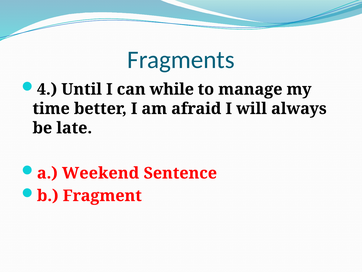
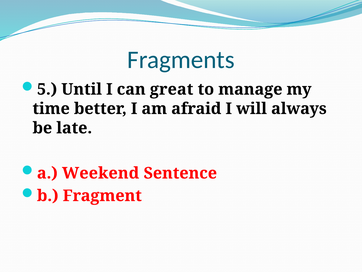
4: 4 -> 5
while: while -> great
